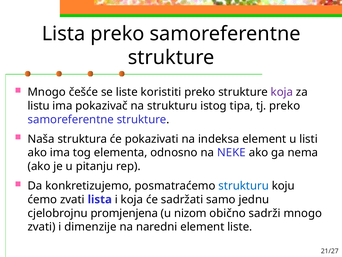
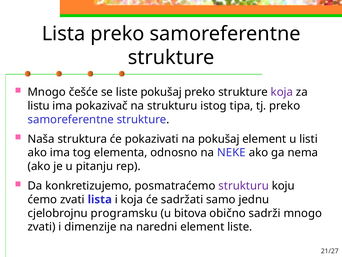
liste koristiti: koristiti -> pokušaj
na indeksa: indeksa -> pokušaj
strukturu at (244, 185) colour: blue -> purple
promjenjena: promjenjena -> programsku
nizom: nizom -> bitova
